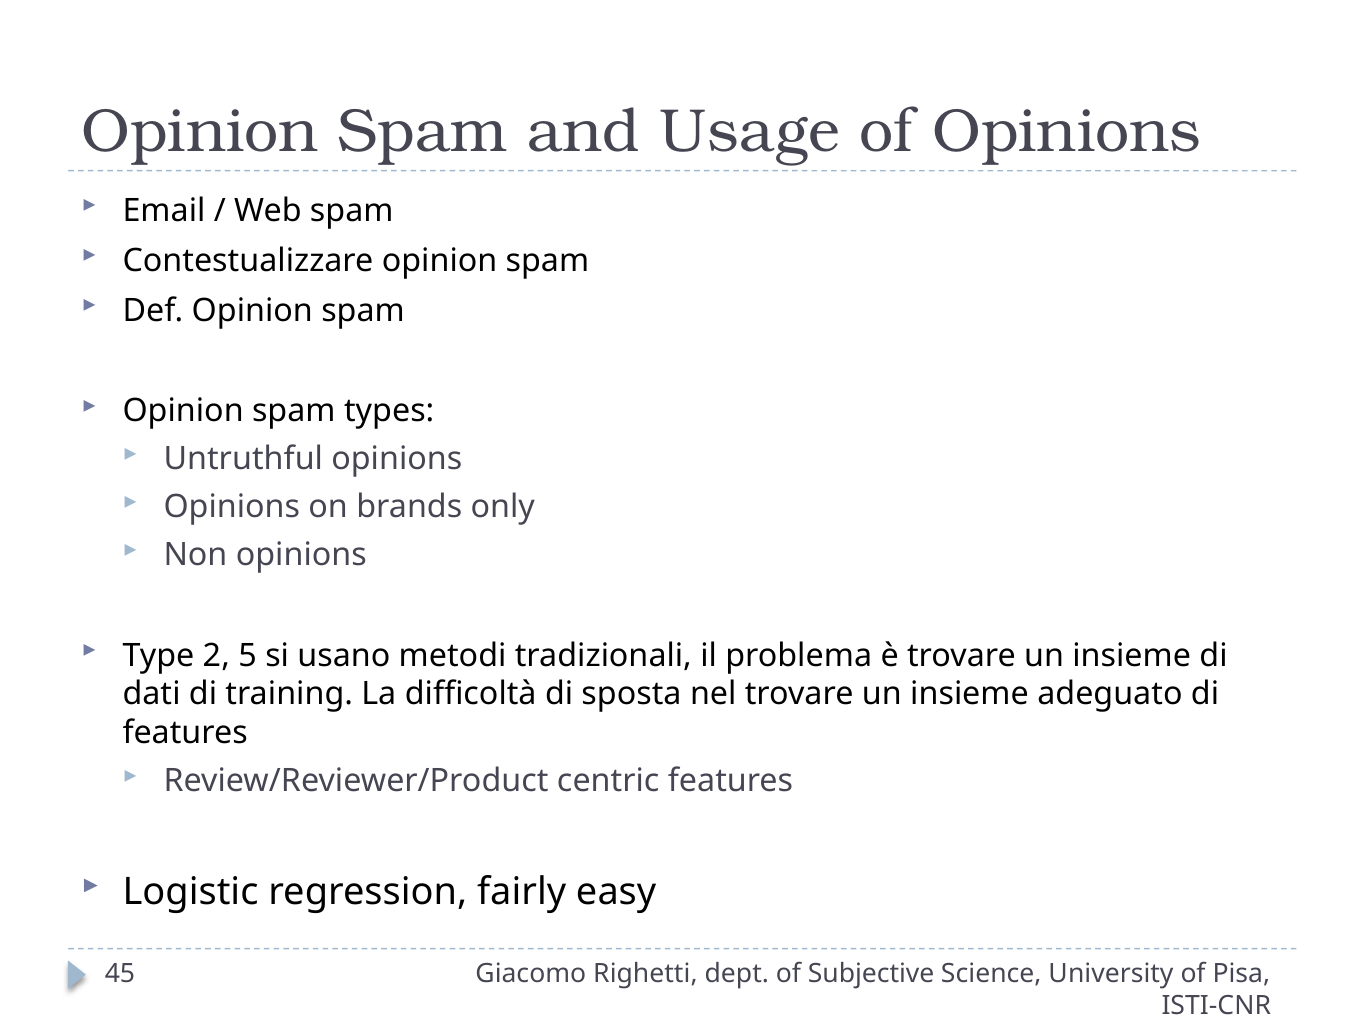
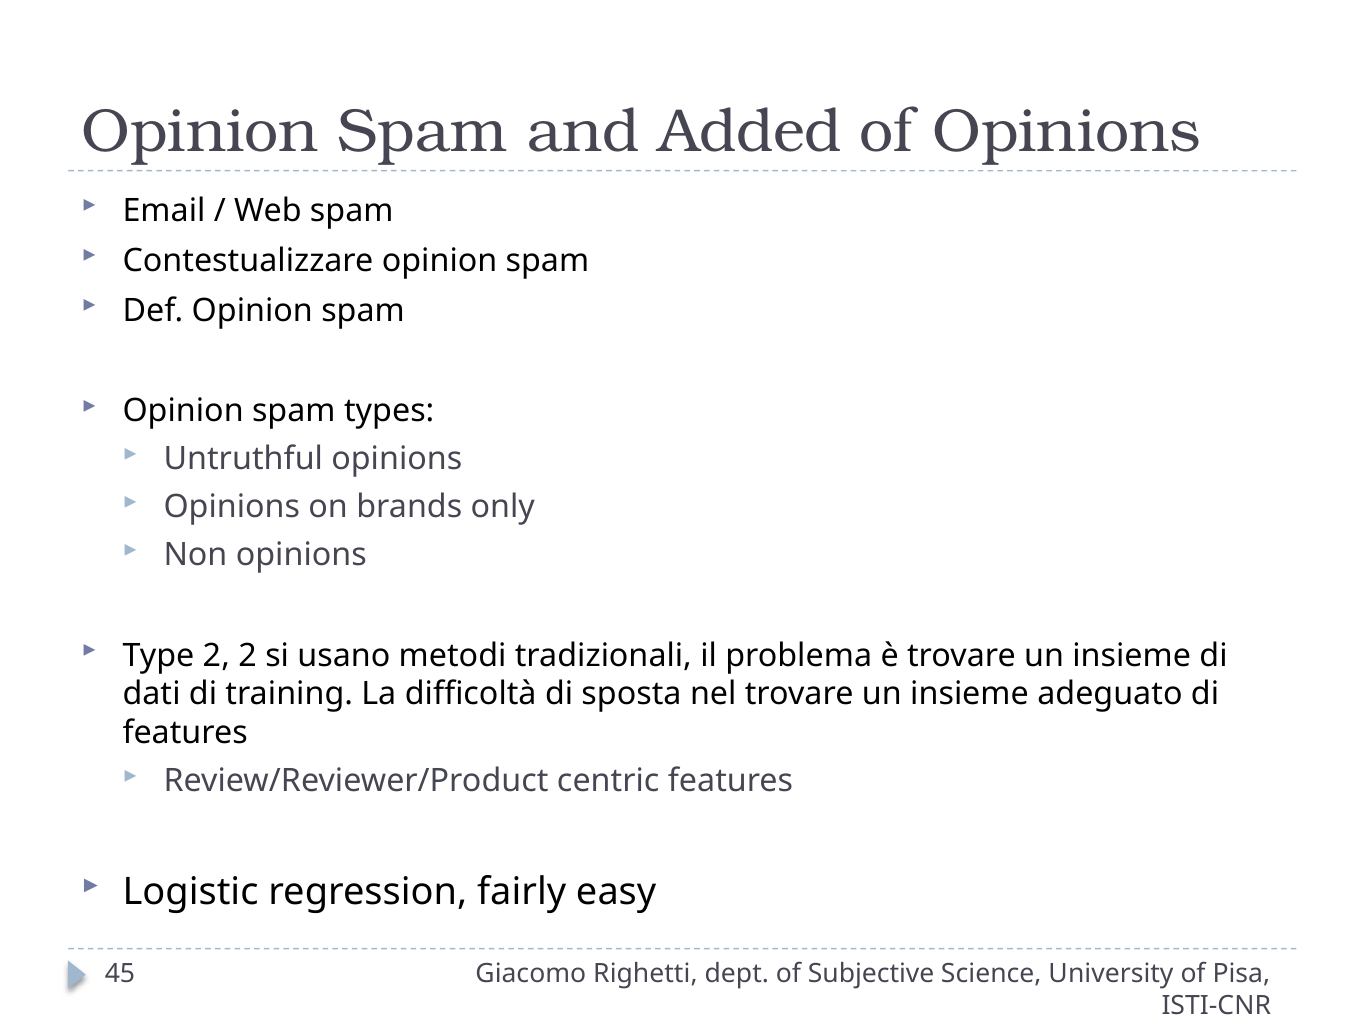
Usage: Usage -> Added
2 5: 5 -> 2
